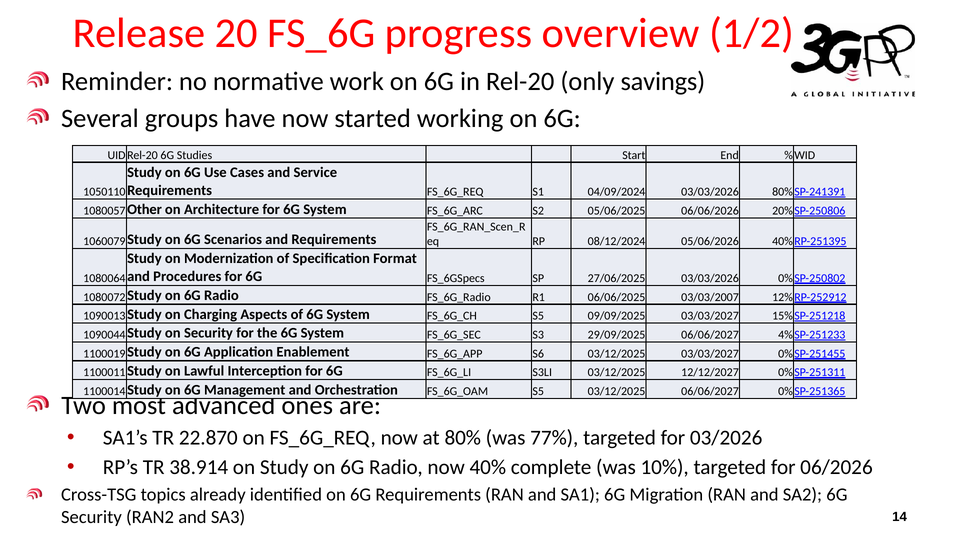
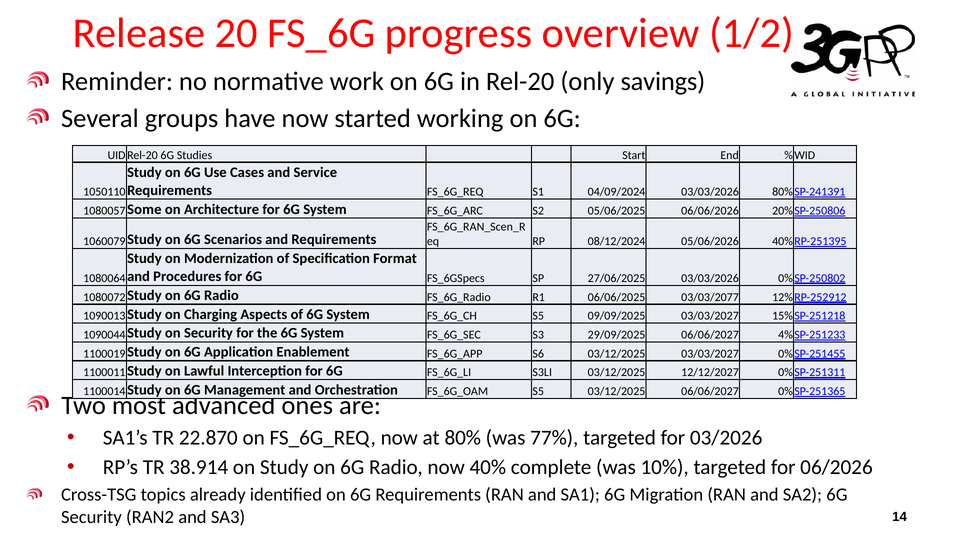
Other: Other -> Some
03/03/2007: 03/03/2007 -> 03/03/2077
